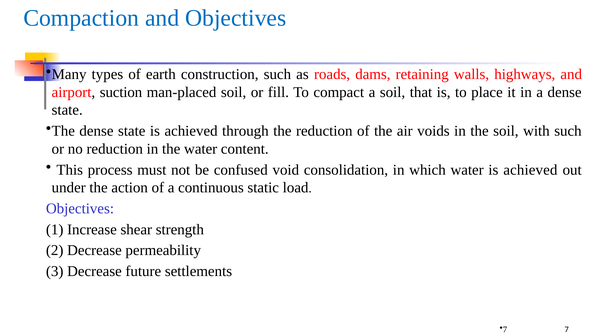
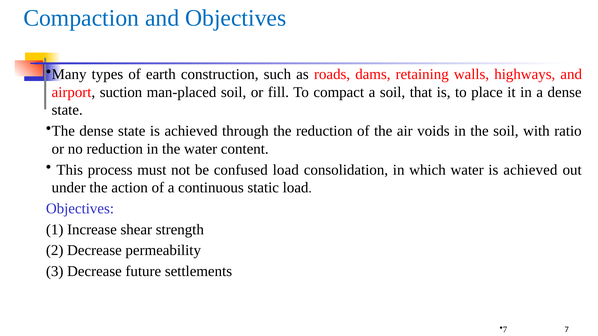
with such: such -> ratio
confused void: void -> load
